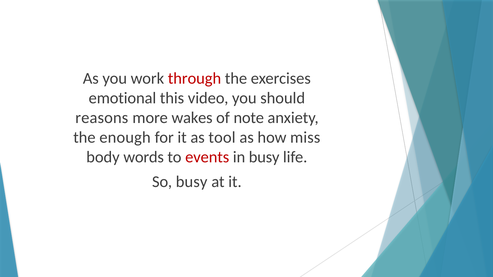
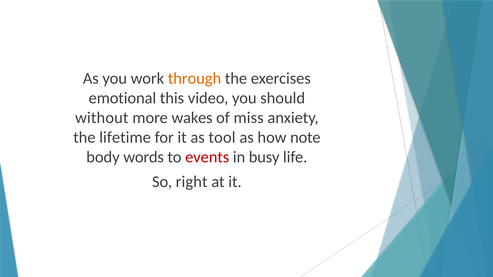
through colour: red -> orange
reasons: reasons -> without
note: note -> miss
enough: enough -> lifetime
miss: miss -> note
So busy: busy -> right
